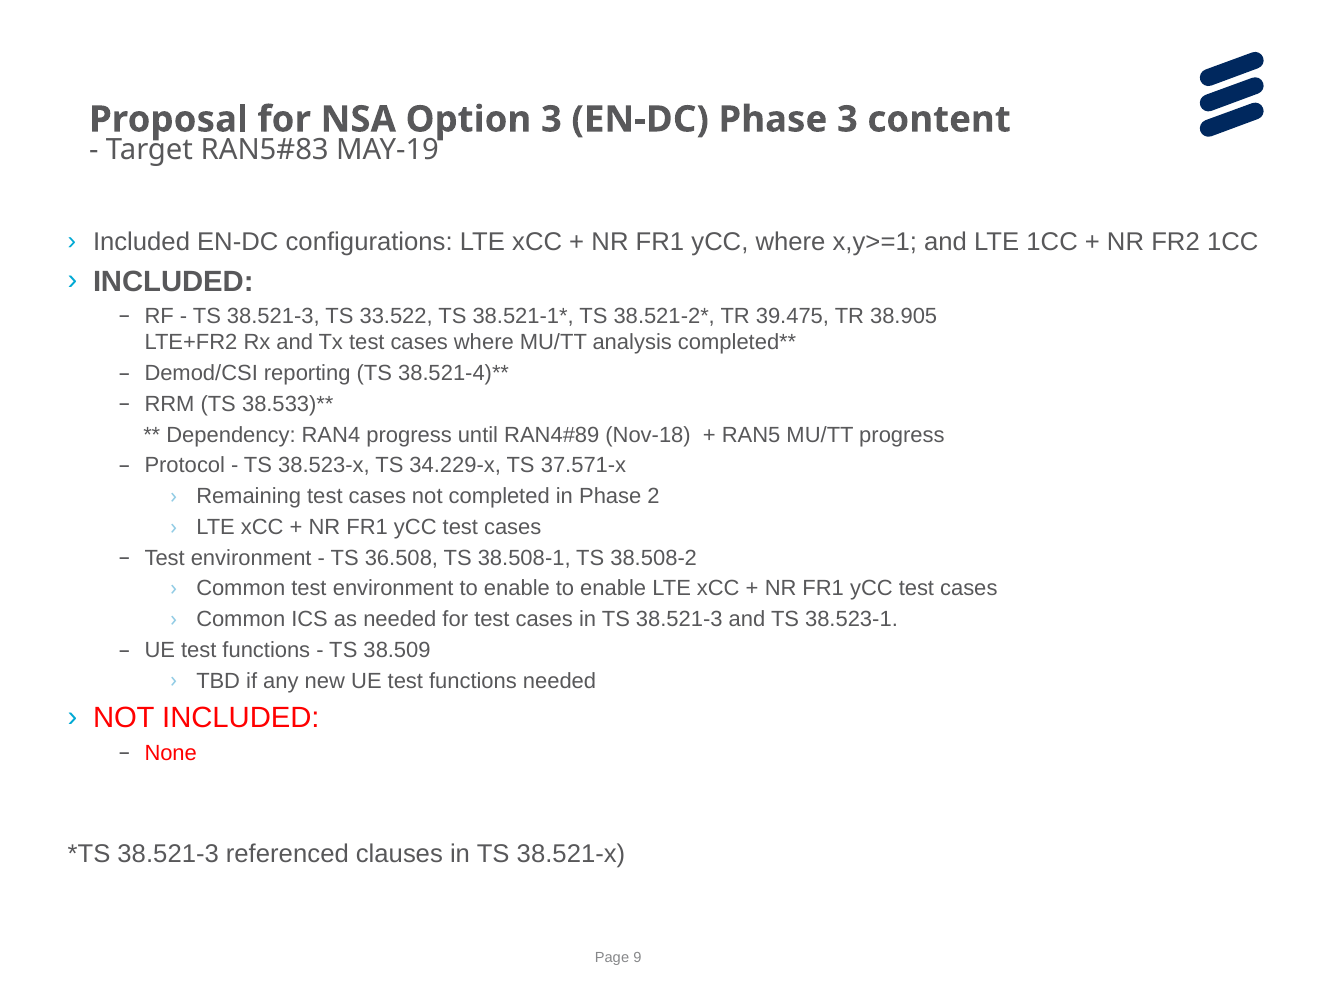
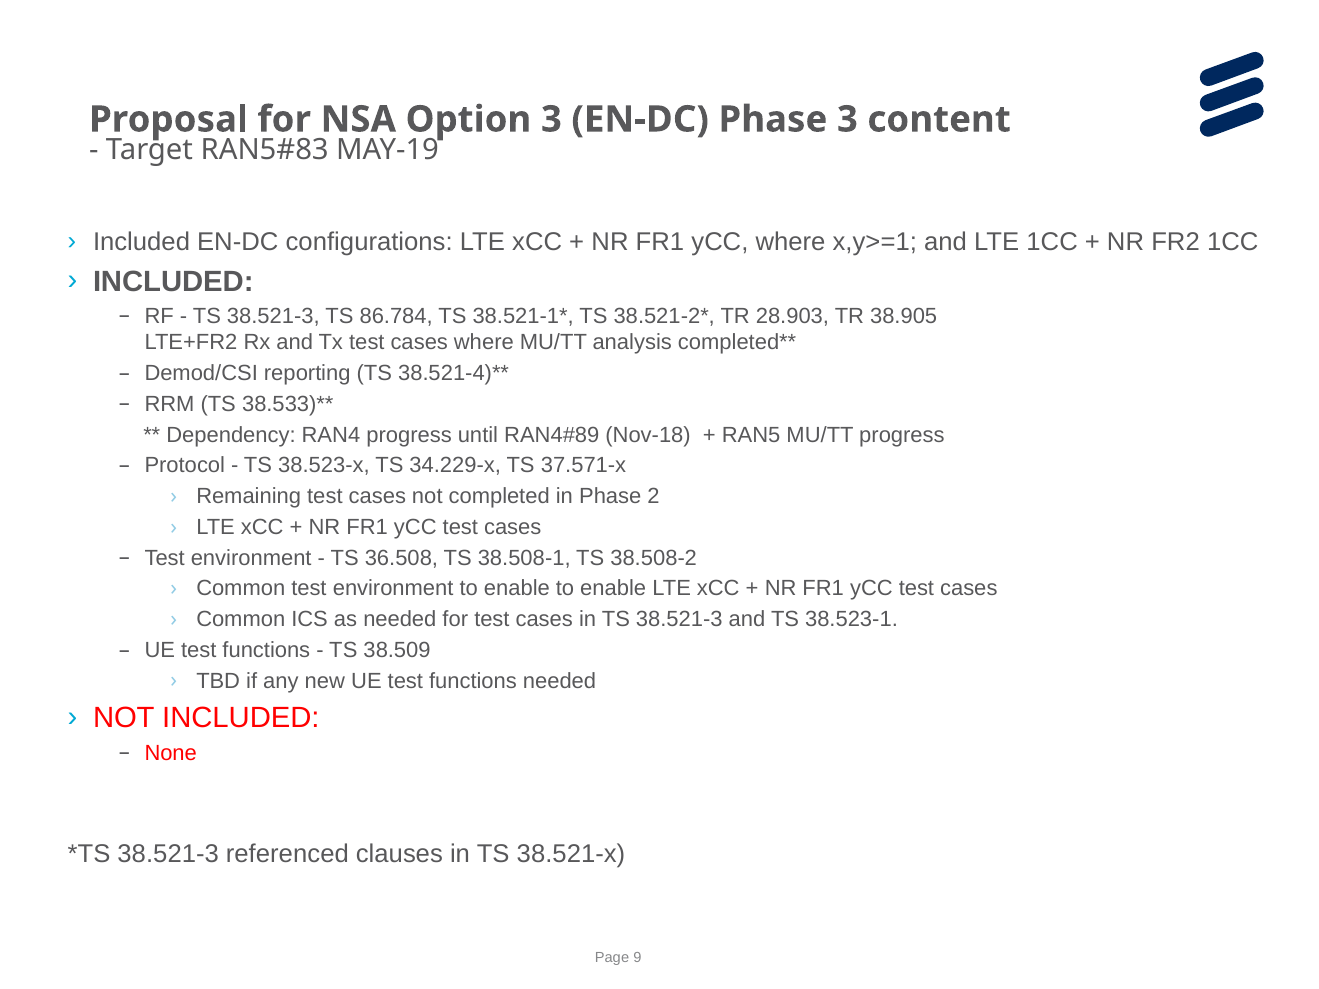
33.522: 33.522 -> 86.784
39.475: 39.475 -> 28.903
